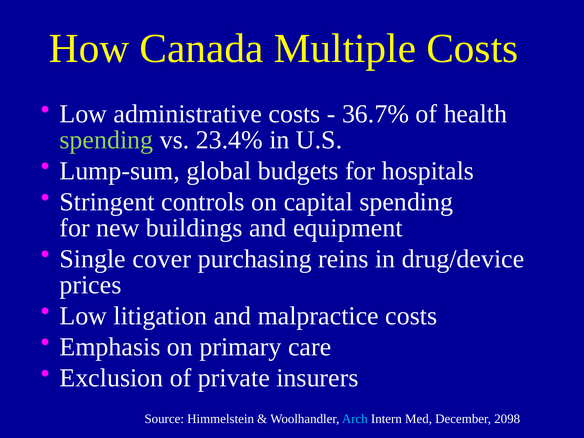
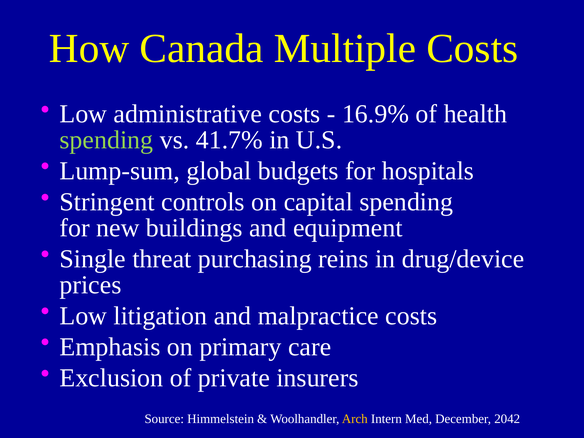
36.7%: 36.7% -> 16.9%
23.4%: 23.4% -> 41.7%
cover: cover -> threat
Arch colour: light blue -> yellow
2098: 2098 -> 2042
